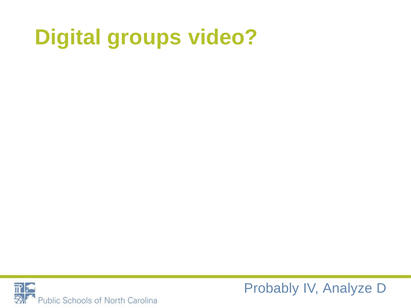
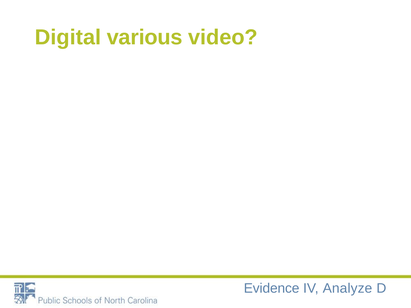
groups: groups -> various
Probably: Probably -> Evidence
